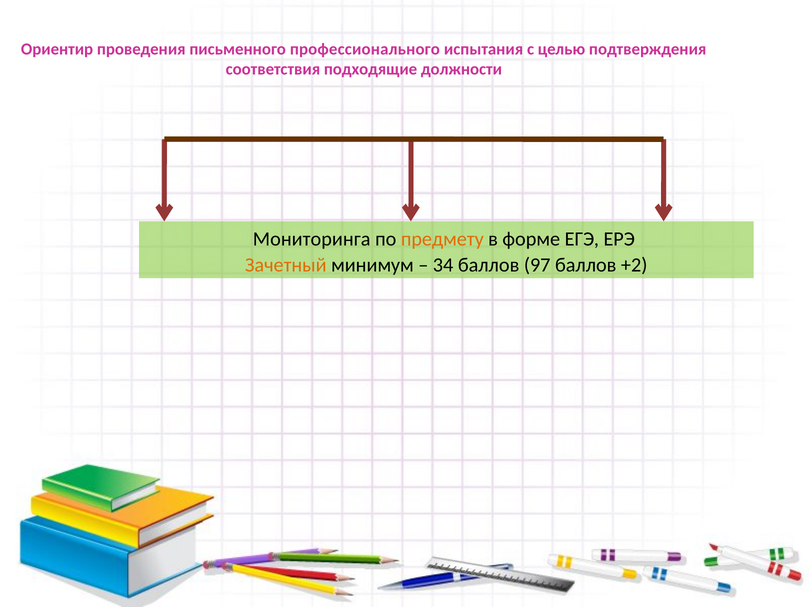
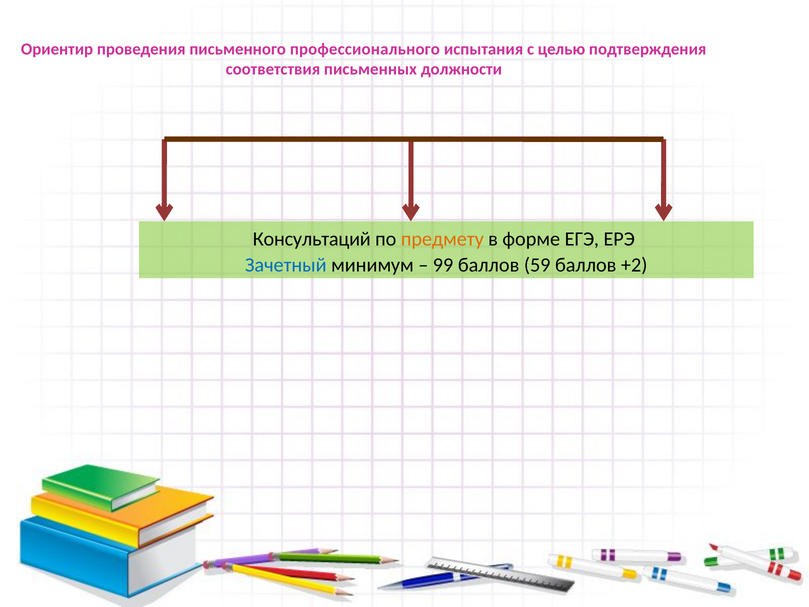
подходящие: подходящие -> письменных
Мониторинга: Мониторинга -> Консультаций
Зачетный colour: orange -> blue
34: 34 -> 99
97: 97 -> 59
